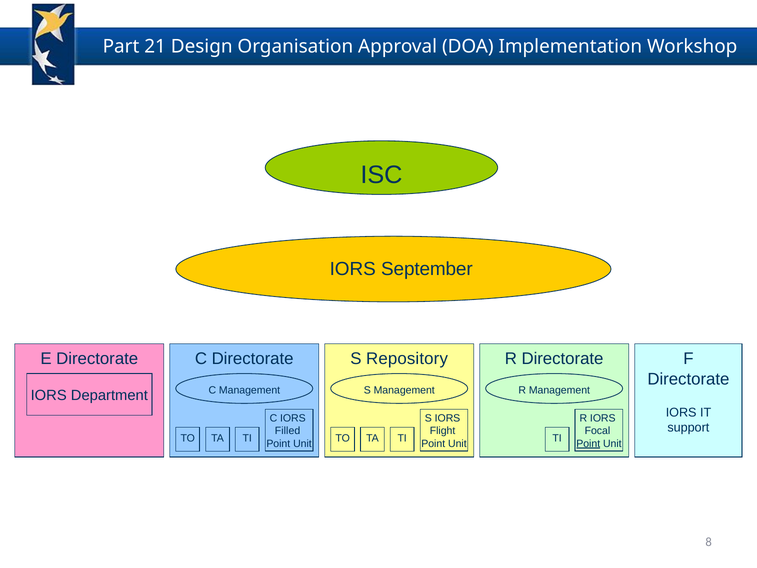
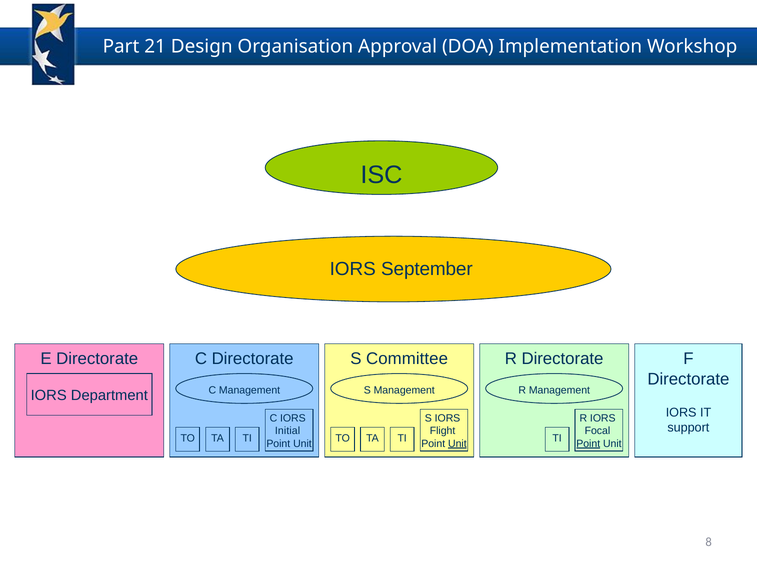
Repository: Repository -> Committee
Filled: Filled -> Initial
Unit at (457, 443) underline: none -> present
